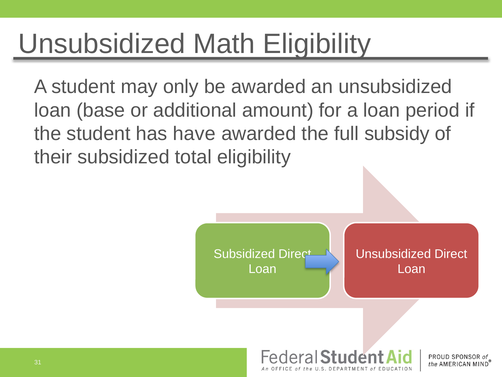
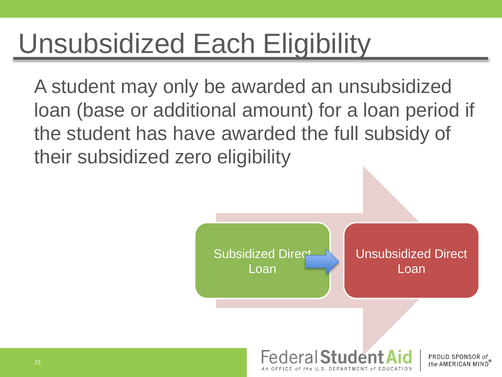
Math: Math -> Each
total: total -> zero
